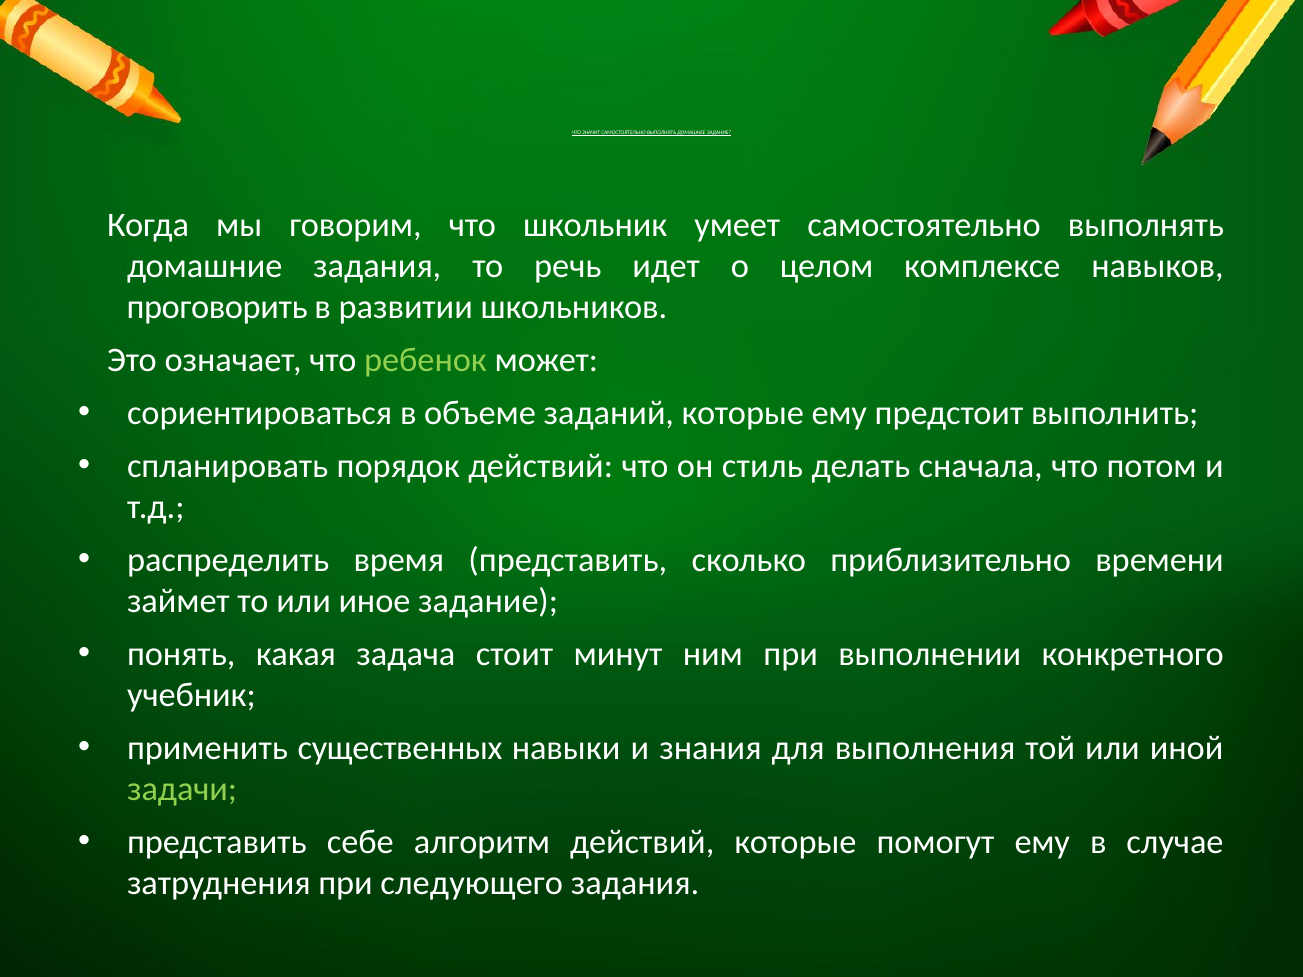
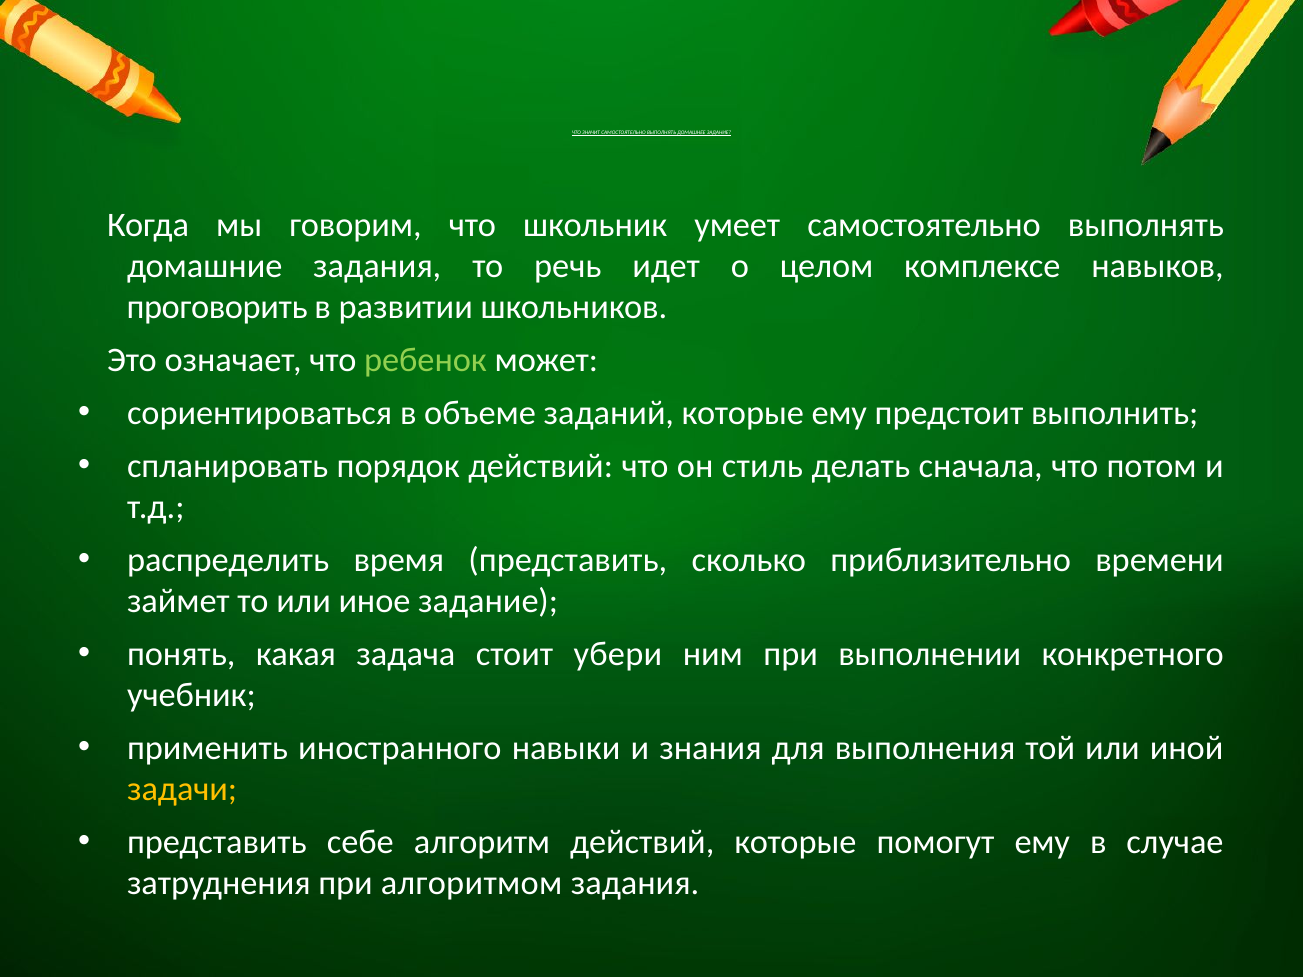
минут: минут -> убери
существенных: существенных -> иностранного
задачи colour: light green -> yellow
следующего: следующего -> алгоритмом
